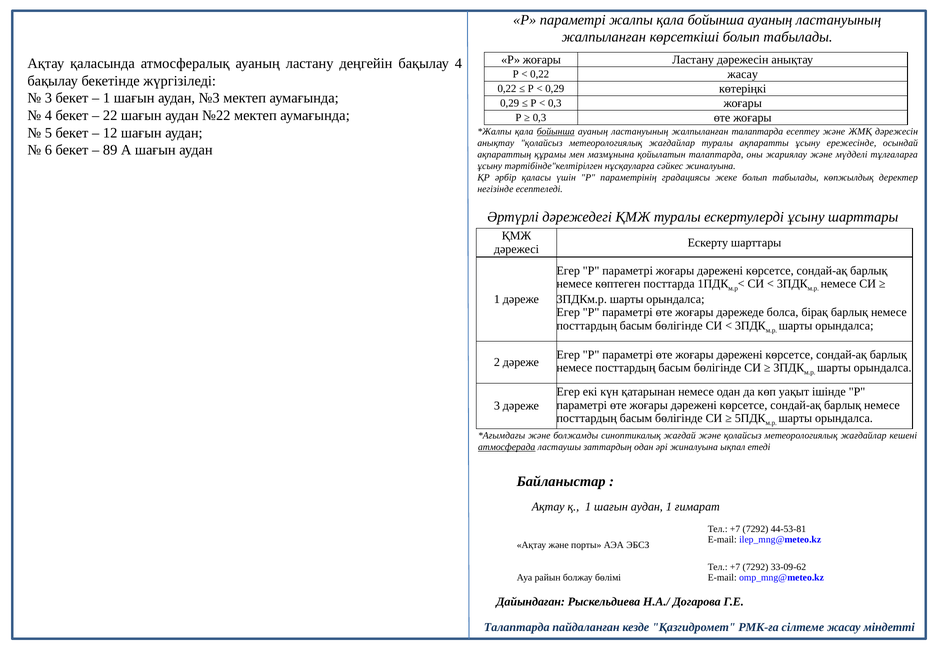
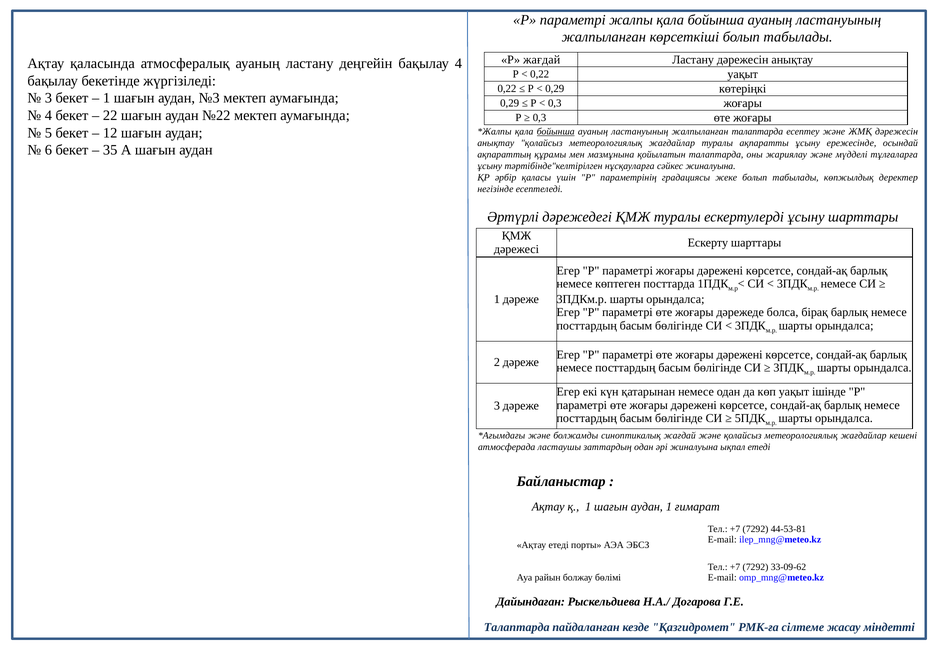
Р жоғары: жоғары -> жағдай
0,22 жасау: жасау -> уақыт
89: 89 -> 35
атмосферада underline: present -> none
Ақтау және: және -> етеді
